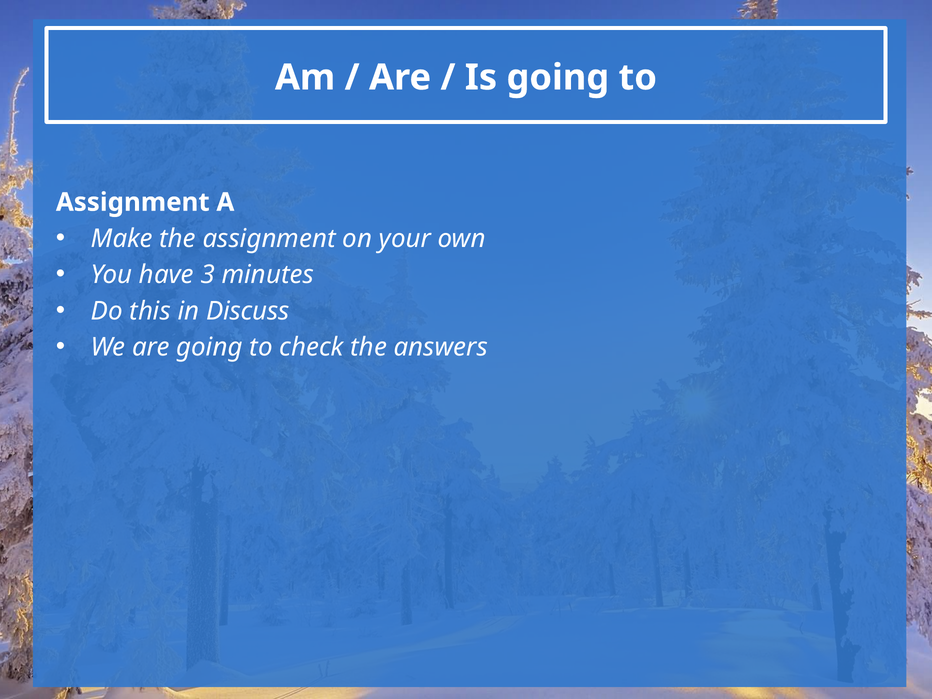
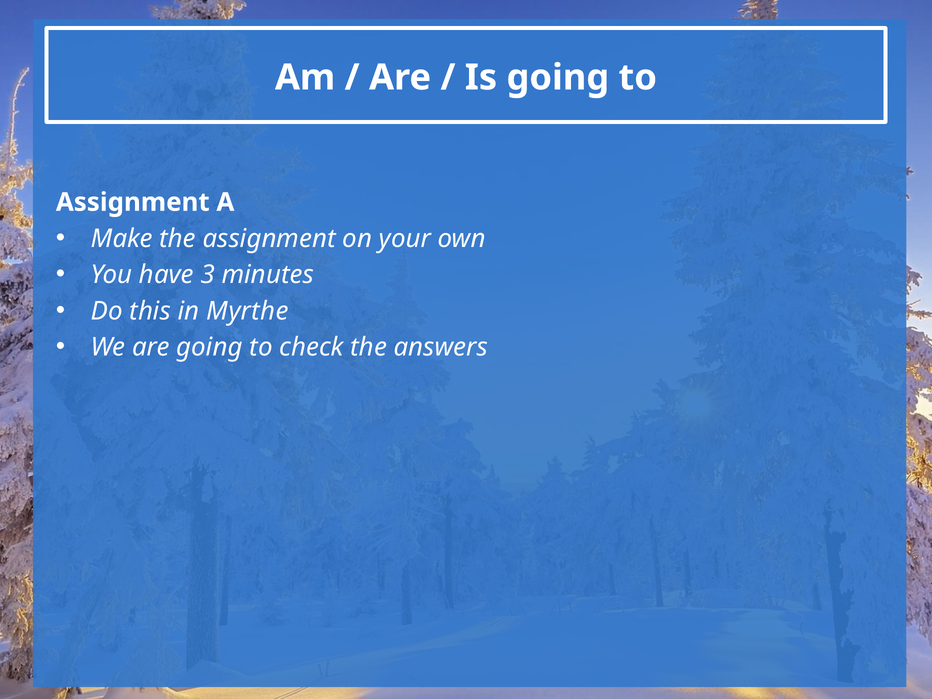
Discuss: Discuss -> Myrthe
